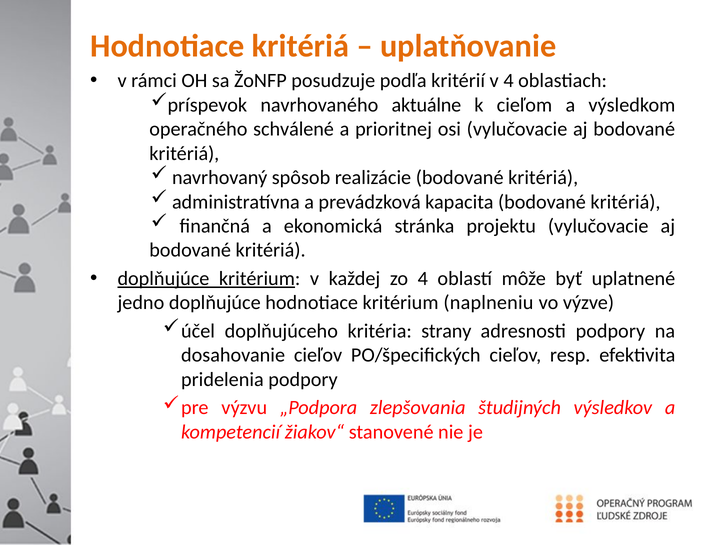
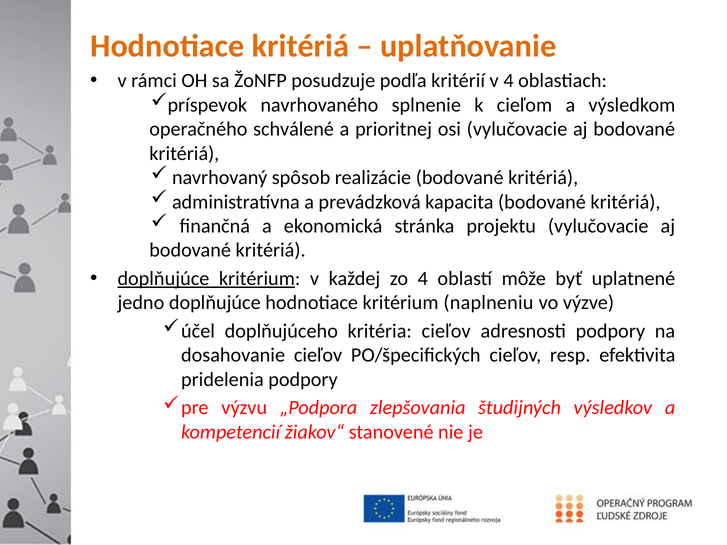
aktuálne: aktuálne -> splnenie
kritéria strany: strany -> cieľov
